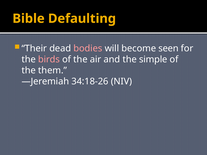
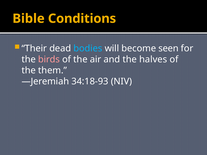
Defaulting: Defaulting -> Conditions
bodies colour: pink -> light blue
simple: simple -> halves
34:18-26: 34:18-26 -> 34:18-93
